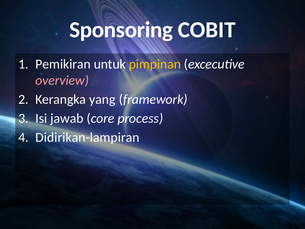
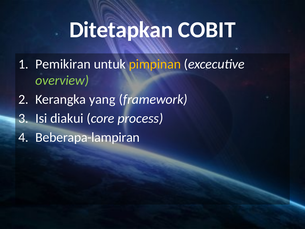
Sponsoring: Sponsoring -> Ditetapkan
overview colour: pink -> light green
jawab: jawab -> diakui
Didirikan-lampiran: Didirikan-lampiran -> Beberapa-lampiran
